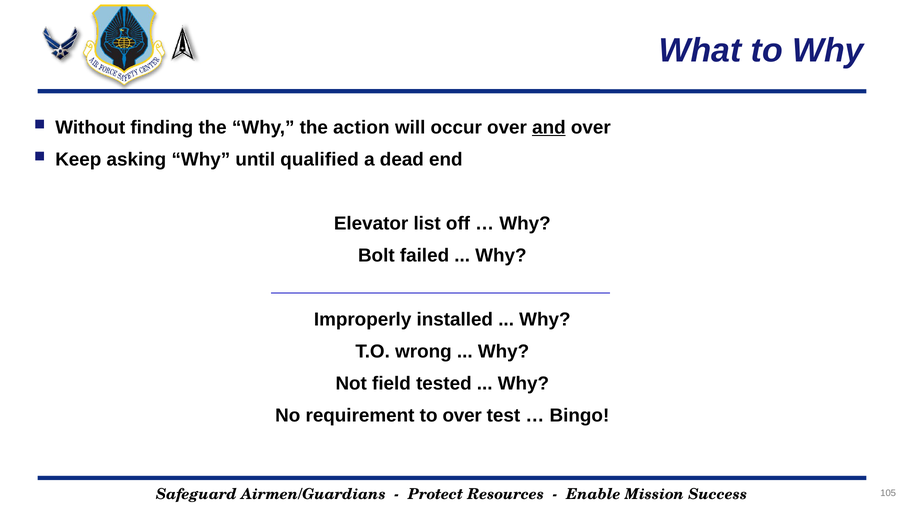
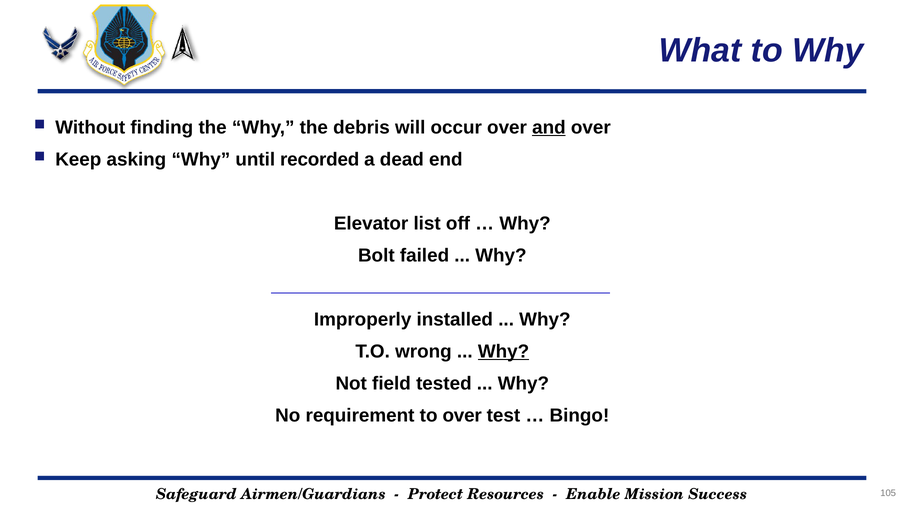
action: action -> debris
qualified: qualified -> recorded
Why at (504, 352) underline: none -> present
